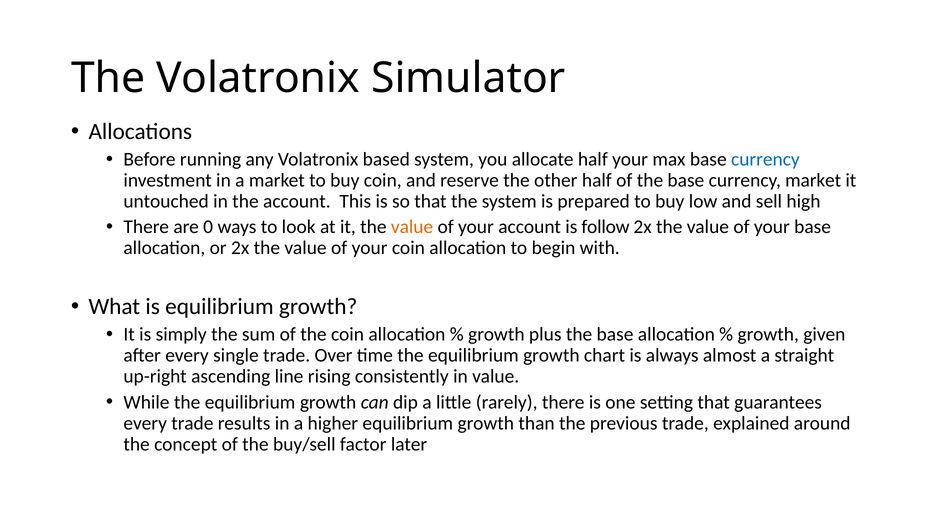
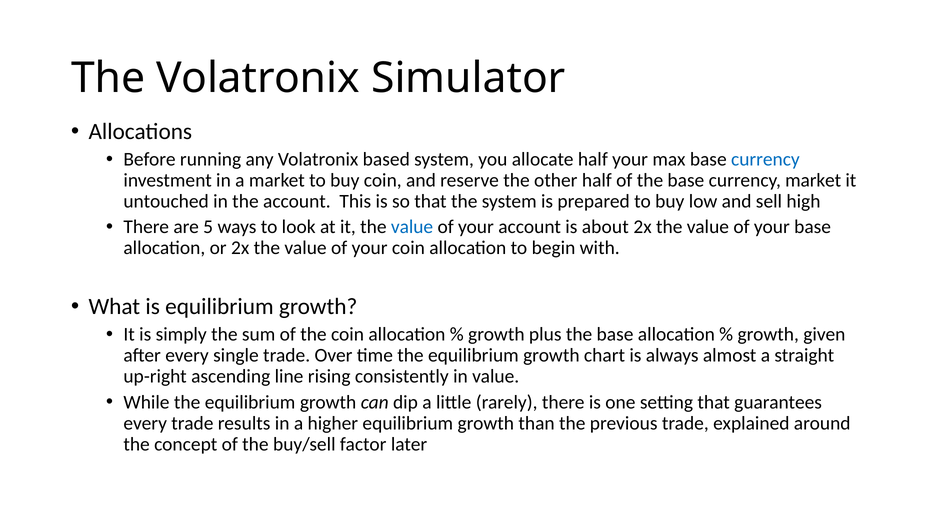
0: 0 -> 5
value at (412, 227) colour: orange -> blue
follow: follow -> about
